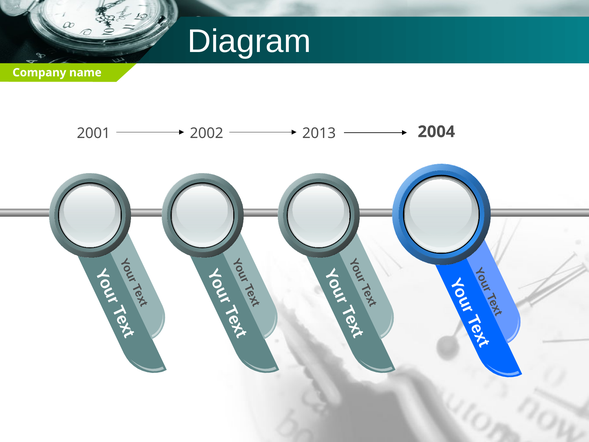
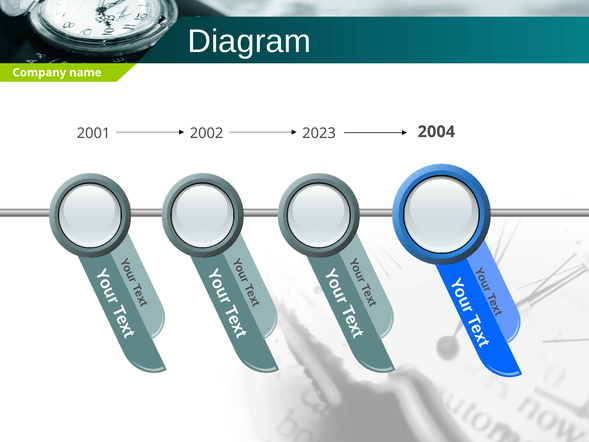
2013: 2013 -> 2023
